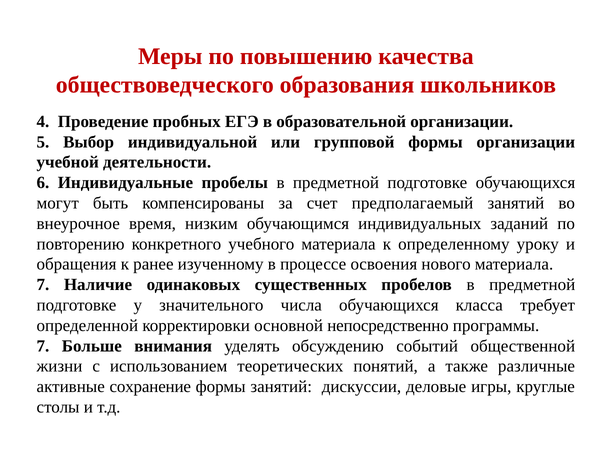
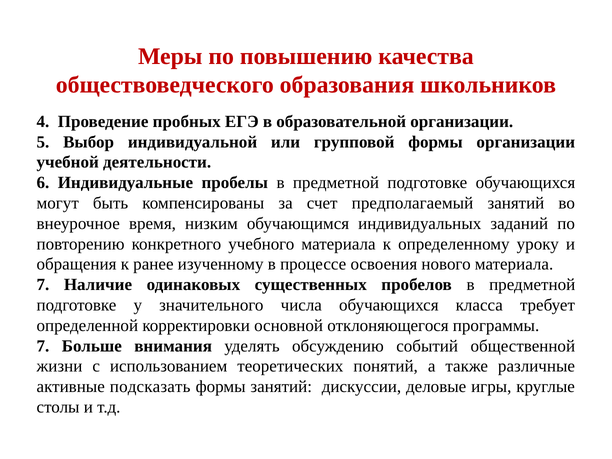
непосредственно: непосредственно -> отклоняющегося
сохранение: сохранение -> подсказать
